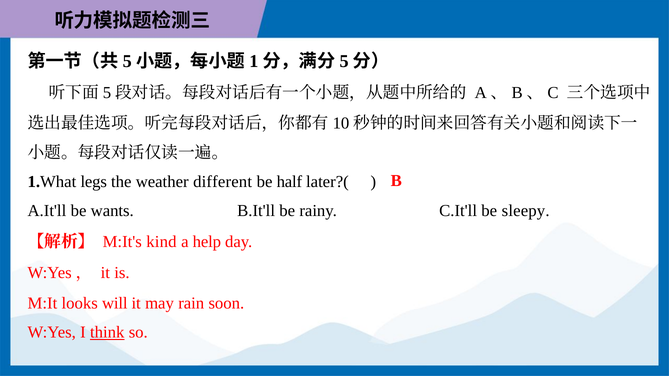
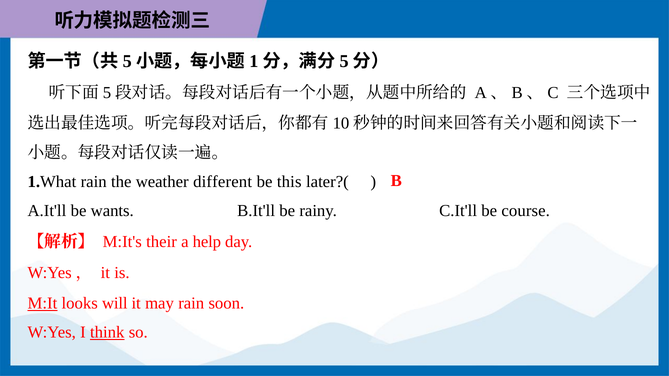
1.What legs: legs -> rain
half: half -> this
sleepy: sleepy -> course
kind: kind -> their
M:It underline: none -> present
